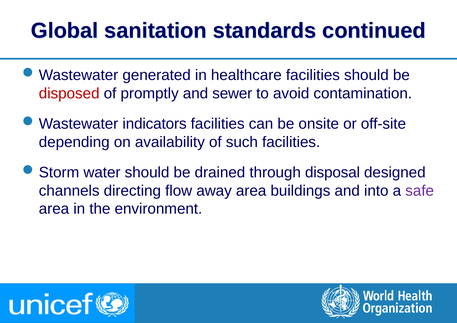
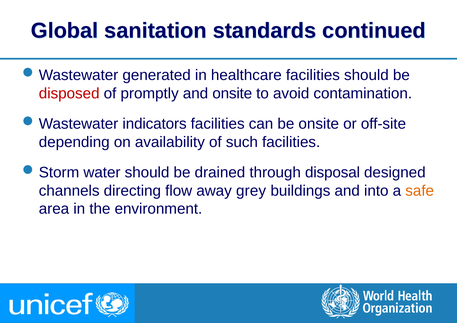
and sewer: sewer -> onsite
away area: area -> grey
safe colour: purple -> orange
